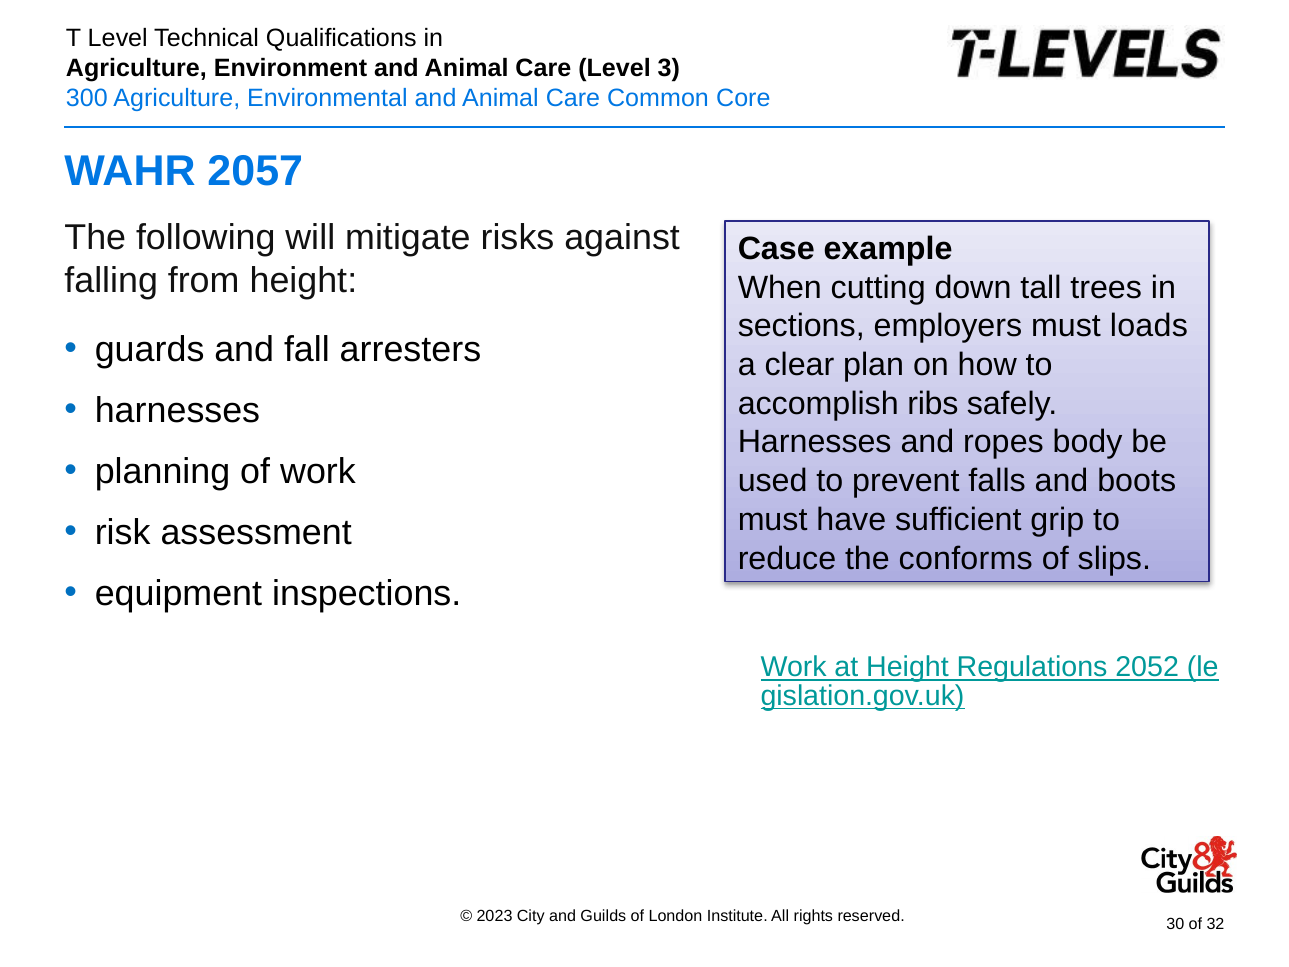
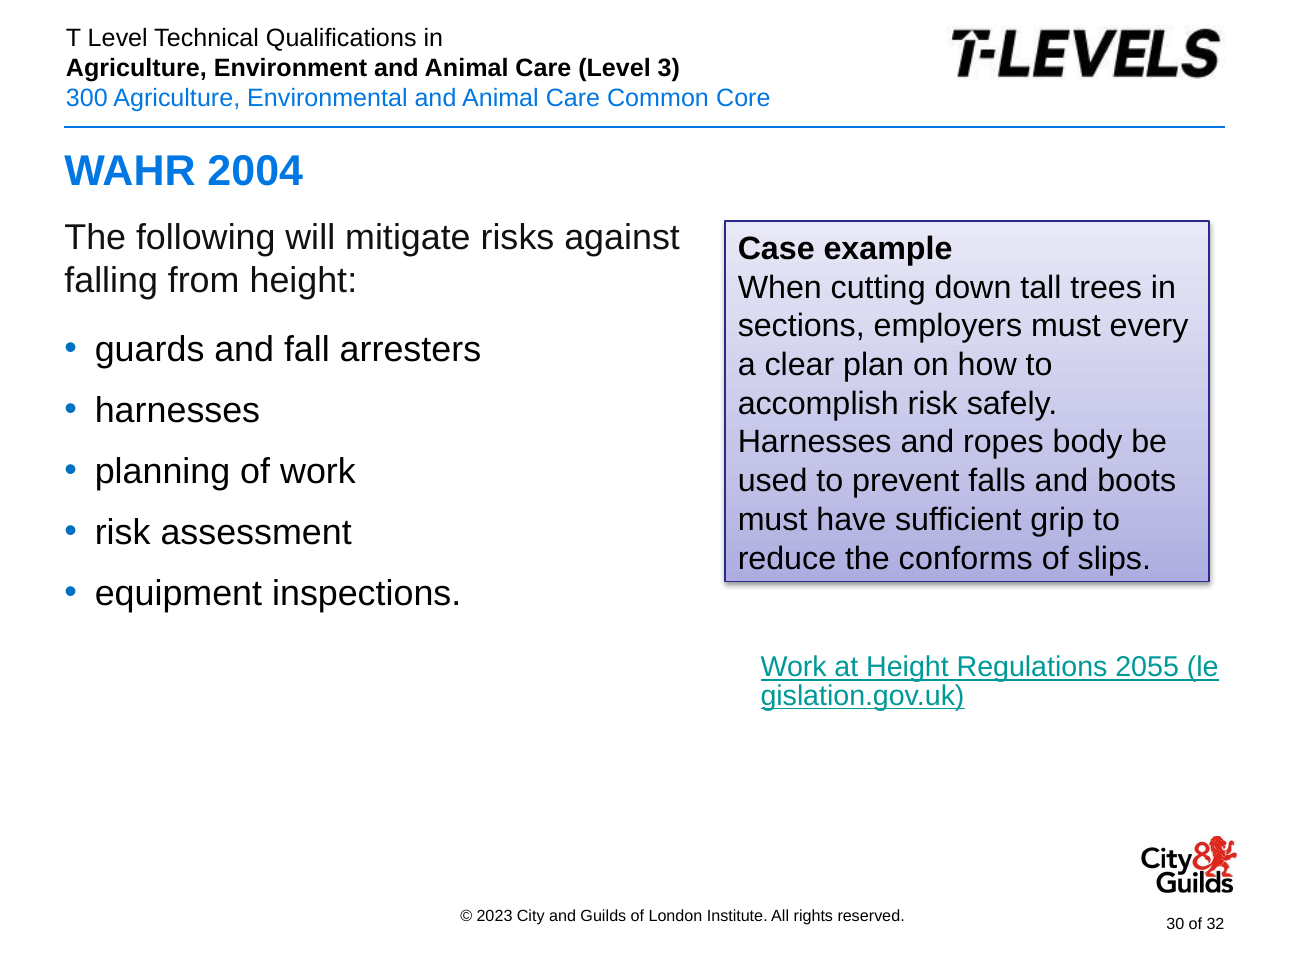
2057: 2057 -> 2004
loads: loads -> every
accomplish ribs: ribs -> risk
2052: 2052 -> 2055
